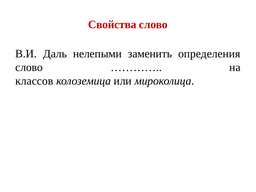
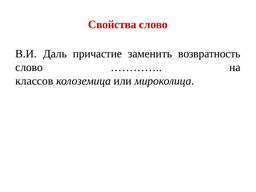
нелепыми: нелепыми -> причастие
определения: определения -> возвратность
